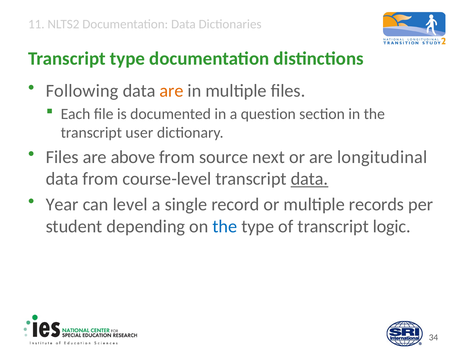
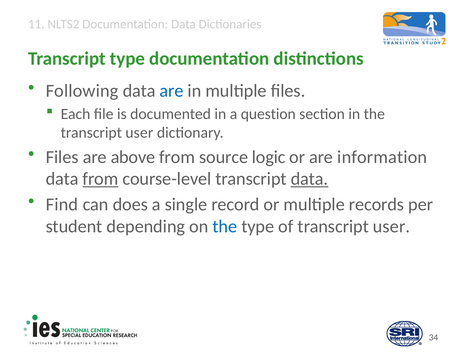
are at (172, 91) colour: orange -> blue
next: next -> logic
longitudinal: longitudinal -> information
from at (100, 179) underline: none -> present
Year: Year -> Find
level: level -> does
of transcript logic: logic -> user
